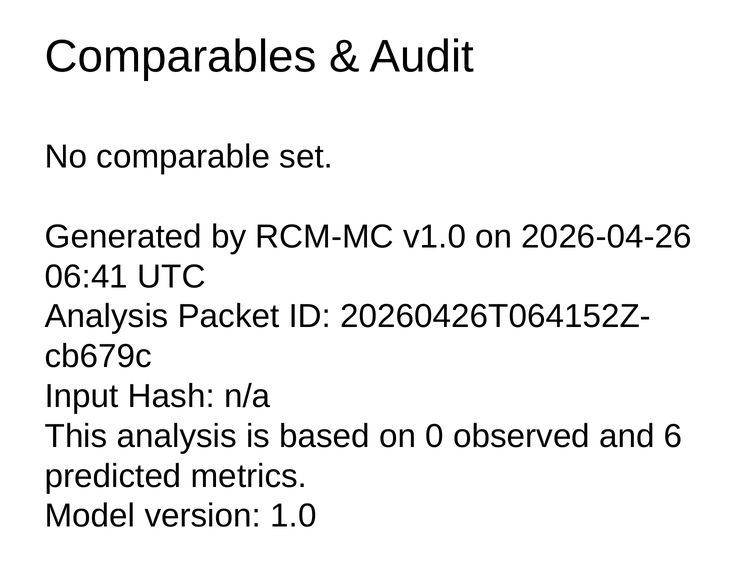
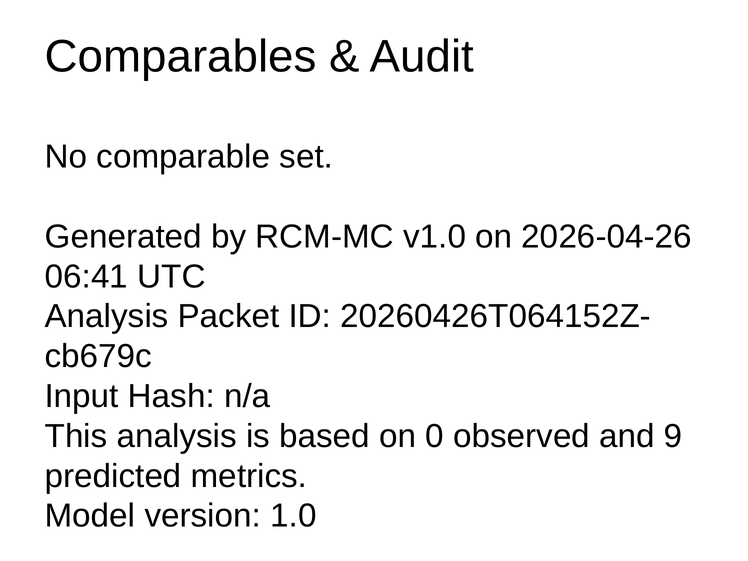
6: 6 -> 9
